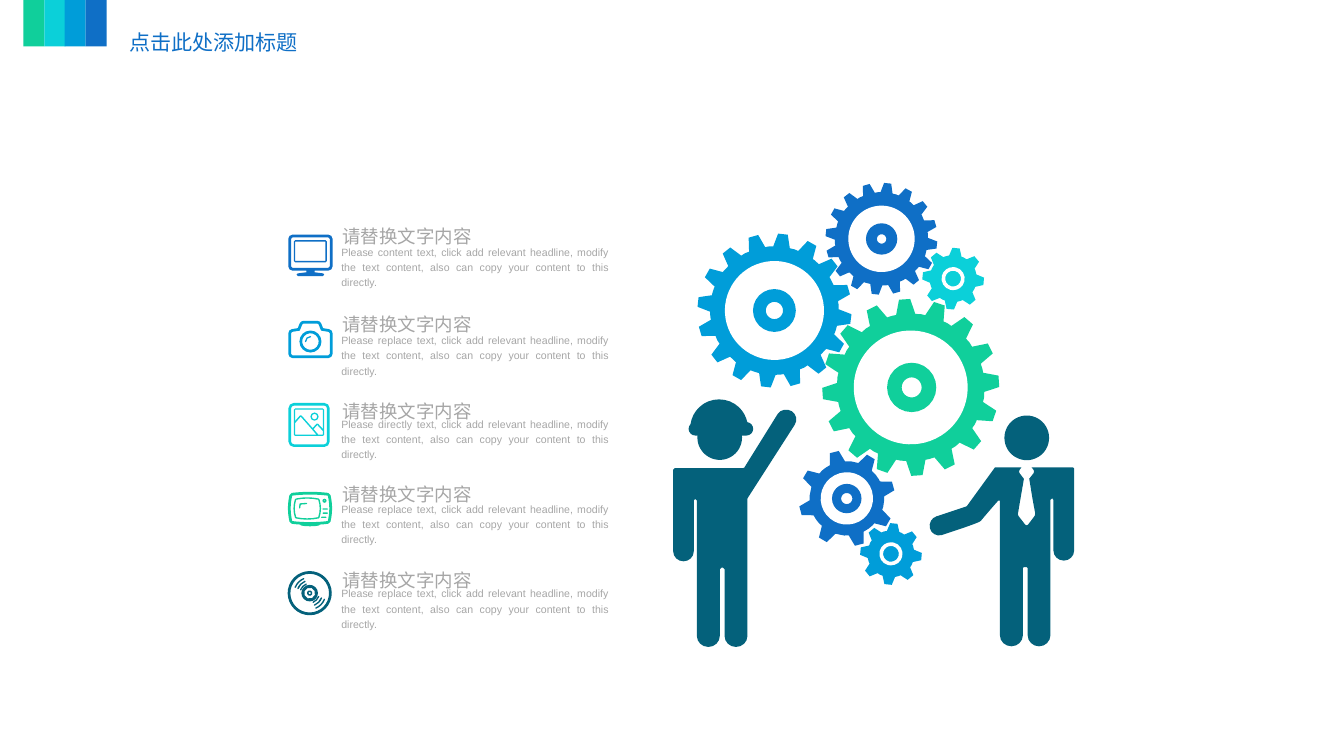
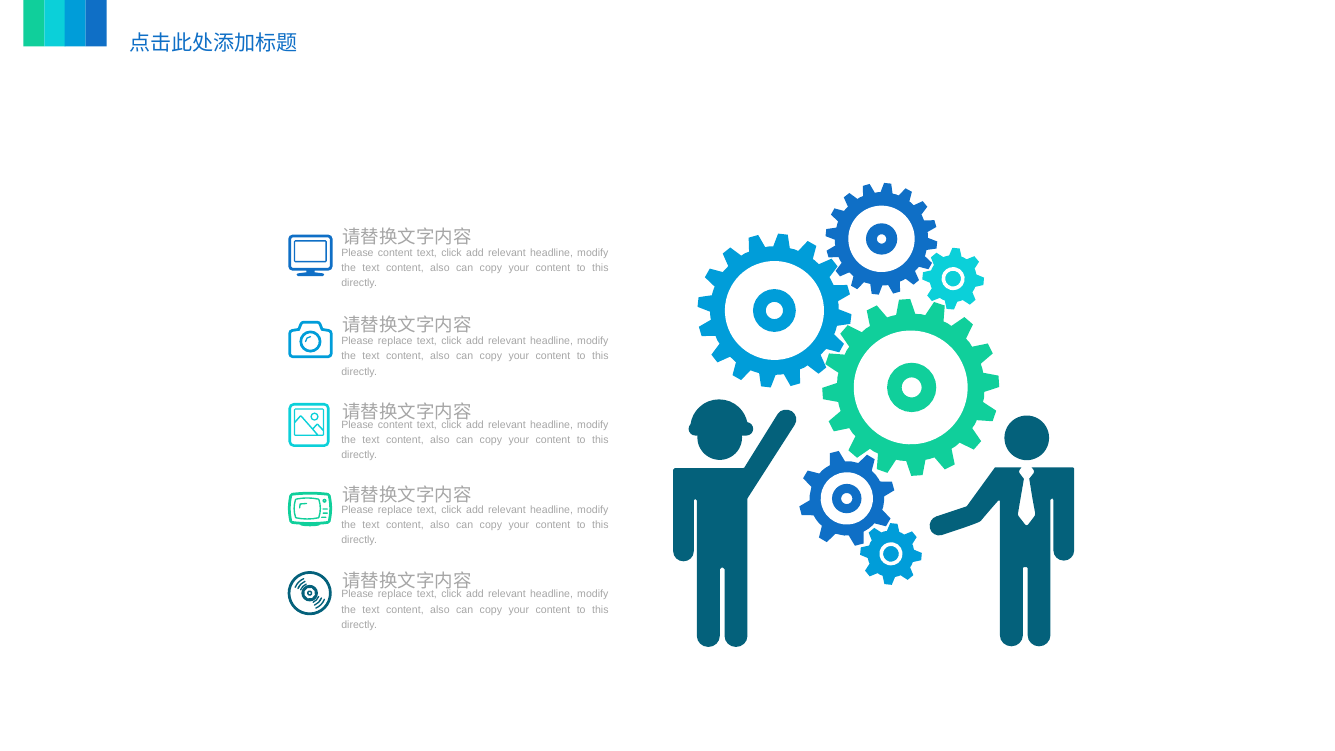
directly at (395, 425): directly -> content
